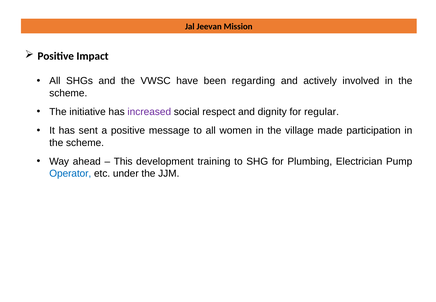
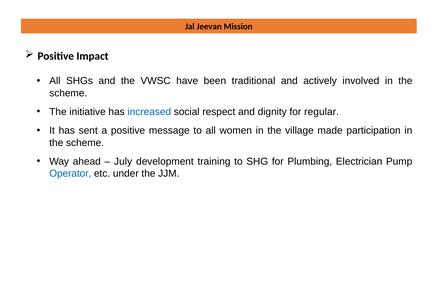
regarding: regarding -> traditional
increased colour: purple -> blue
This: This -> July
